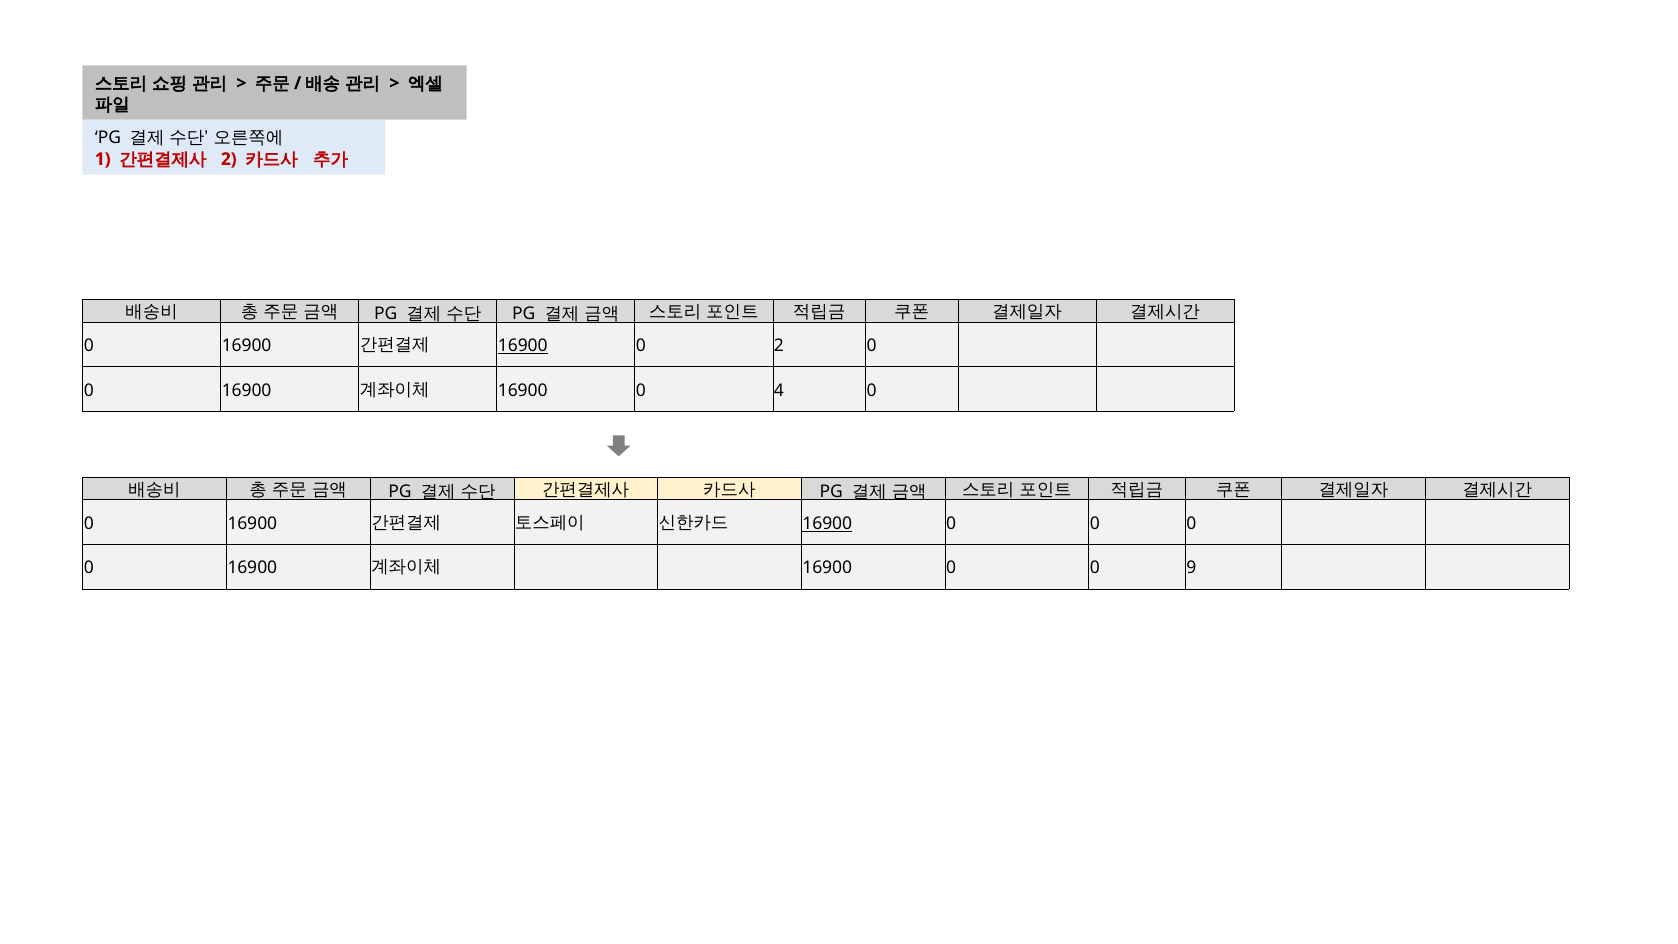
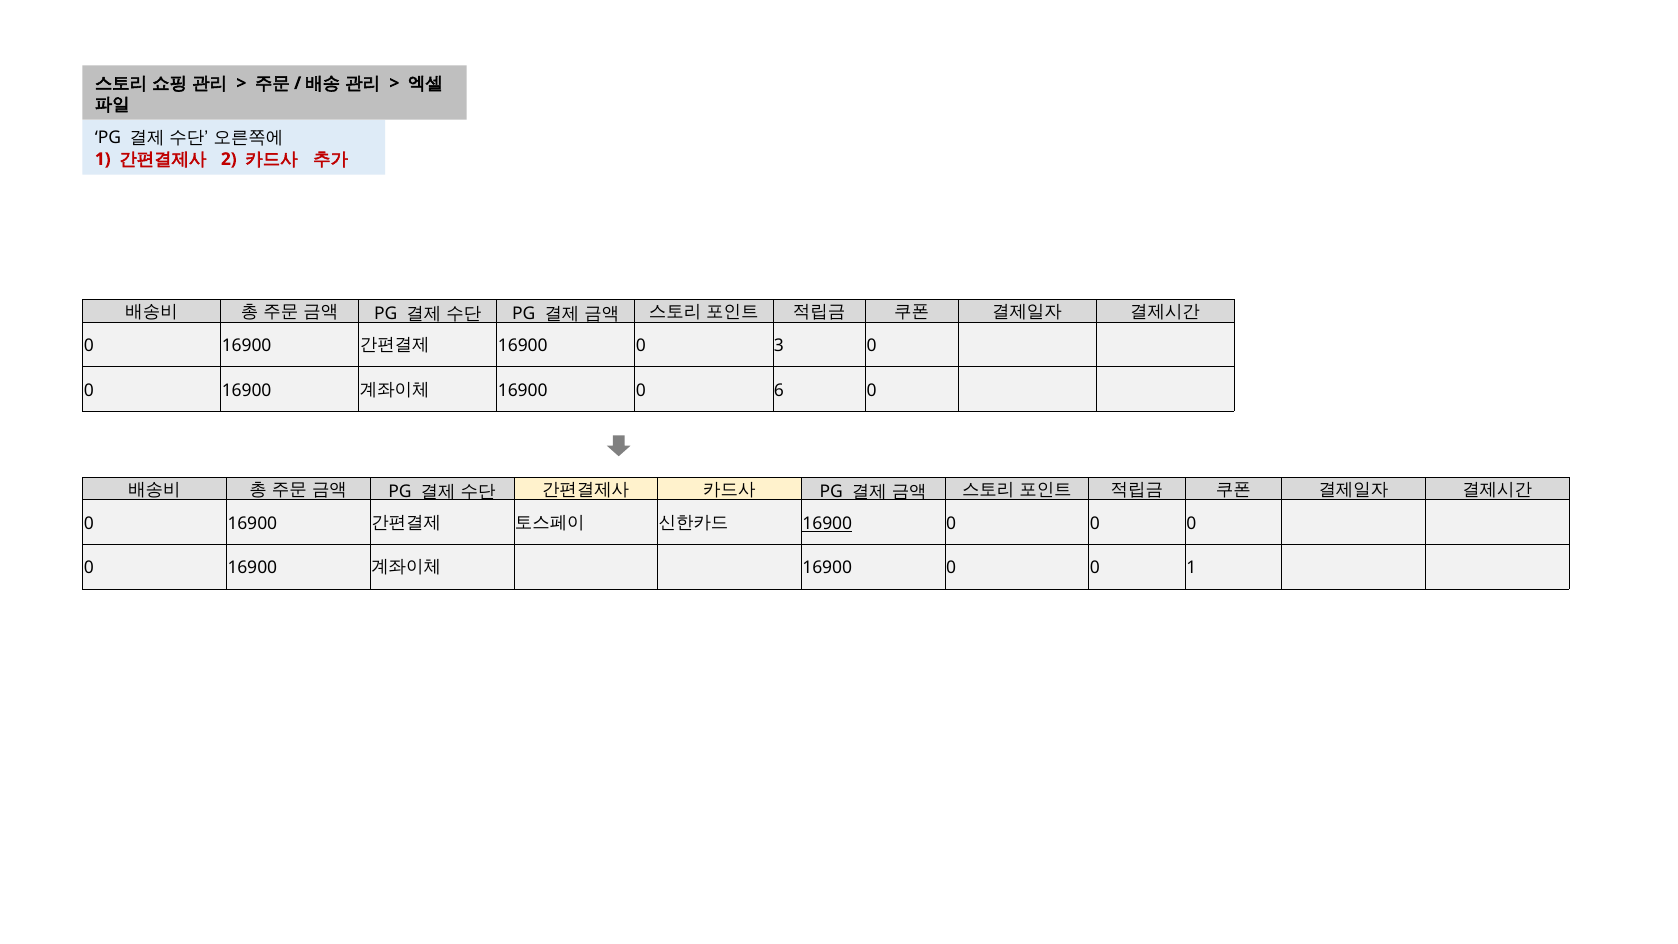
16900 at (523, 346) underline: present -> none
0 2: 2 -> 3
4: 4 -> 6
0 9: 9 -> 1
